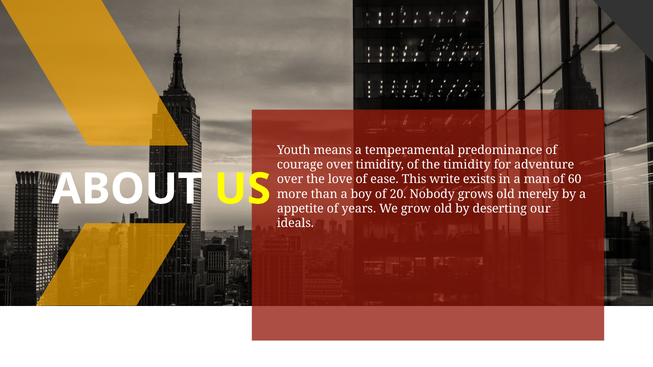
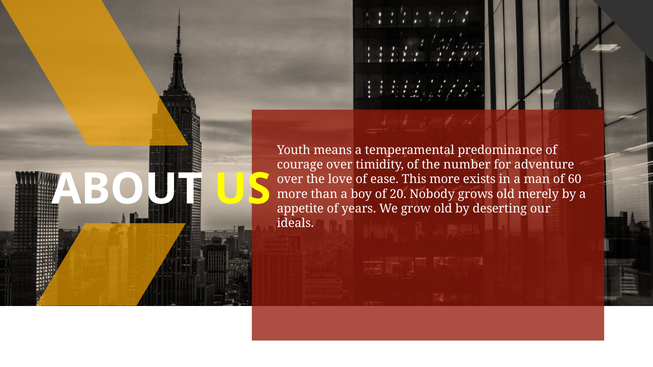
the timidity: timidity -> number
This write: write -> more
